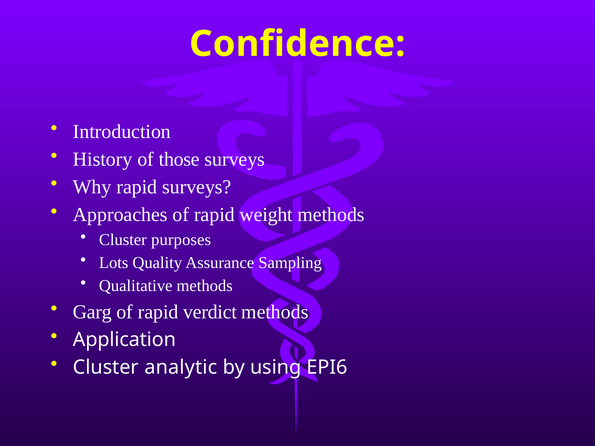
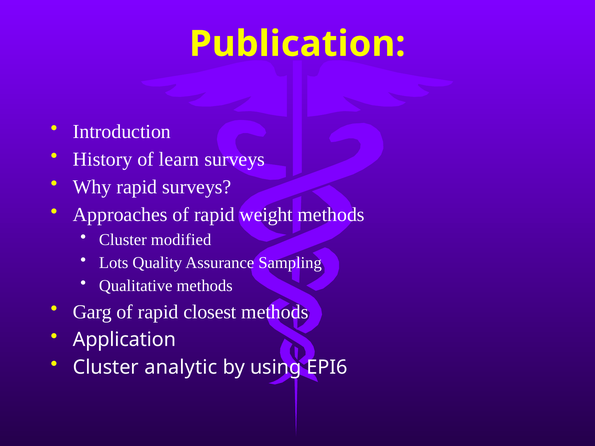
Confidence: Confidence -> Publication
those: those -> learn
purposes: purposes -> modified
verdict: verdict -> closest
